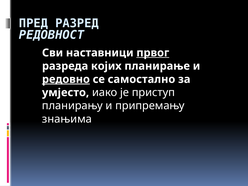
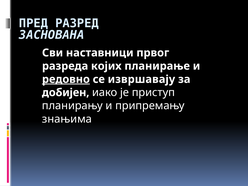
РЕДОВНОСТ: РЕДОВНОСТ -> ЗАСНОВАНА
првог underline: present -> none
самостално: самостално -> извршавају
умјесто: умјесто -> добијен
